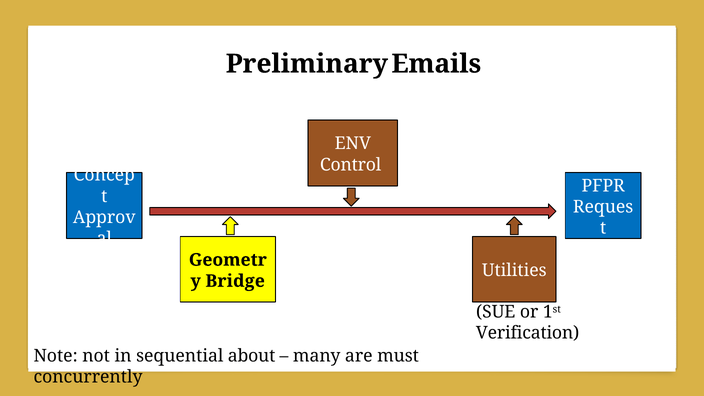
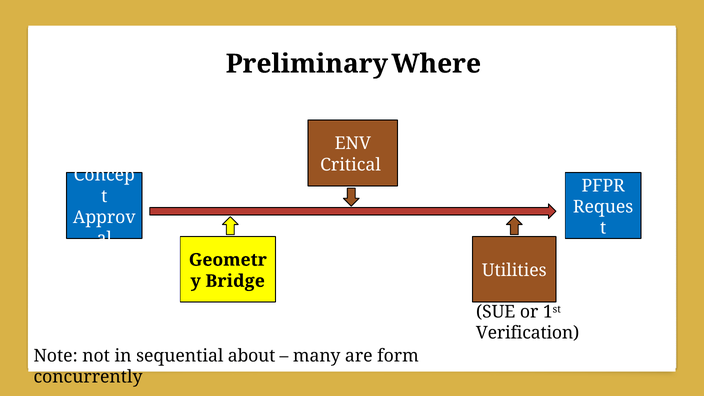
Emails: Emails -> Where
Control: Control -> Critical
must: must -> form
